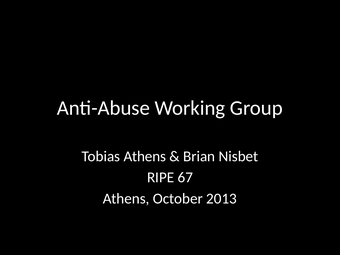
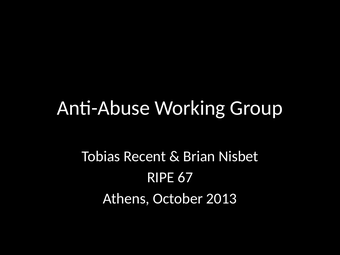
Tobias Athens: Athens -> Recent
